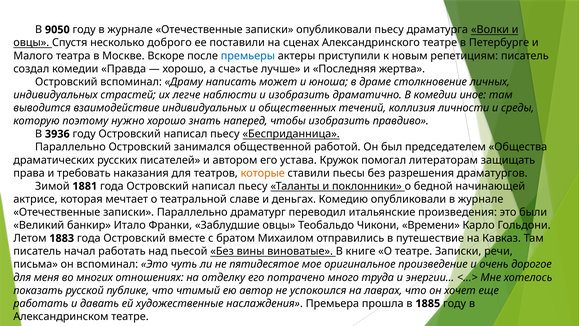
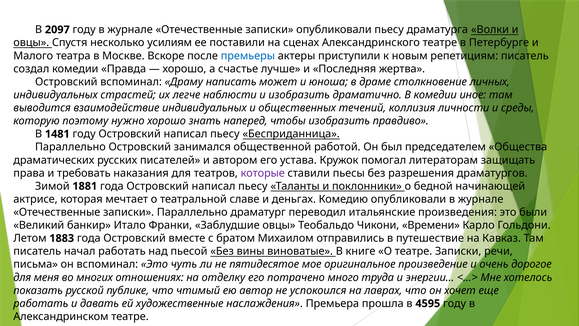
9050: 9050 -> 2097
доброго: доброго -> усилиям
3936: 3936 -> 1481
которые colour: orange -> purple
1885: 1885 -> 4595
